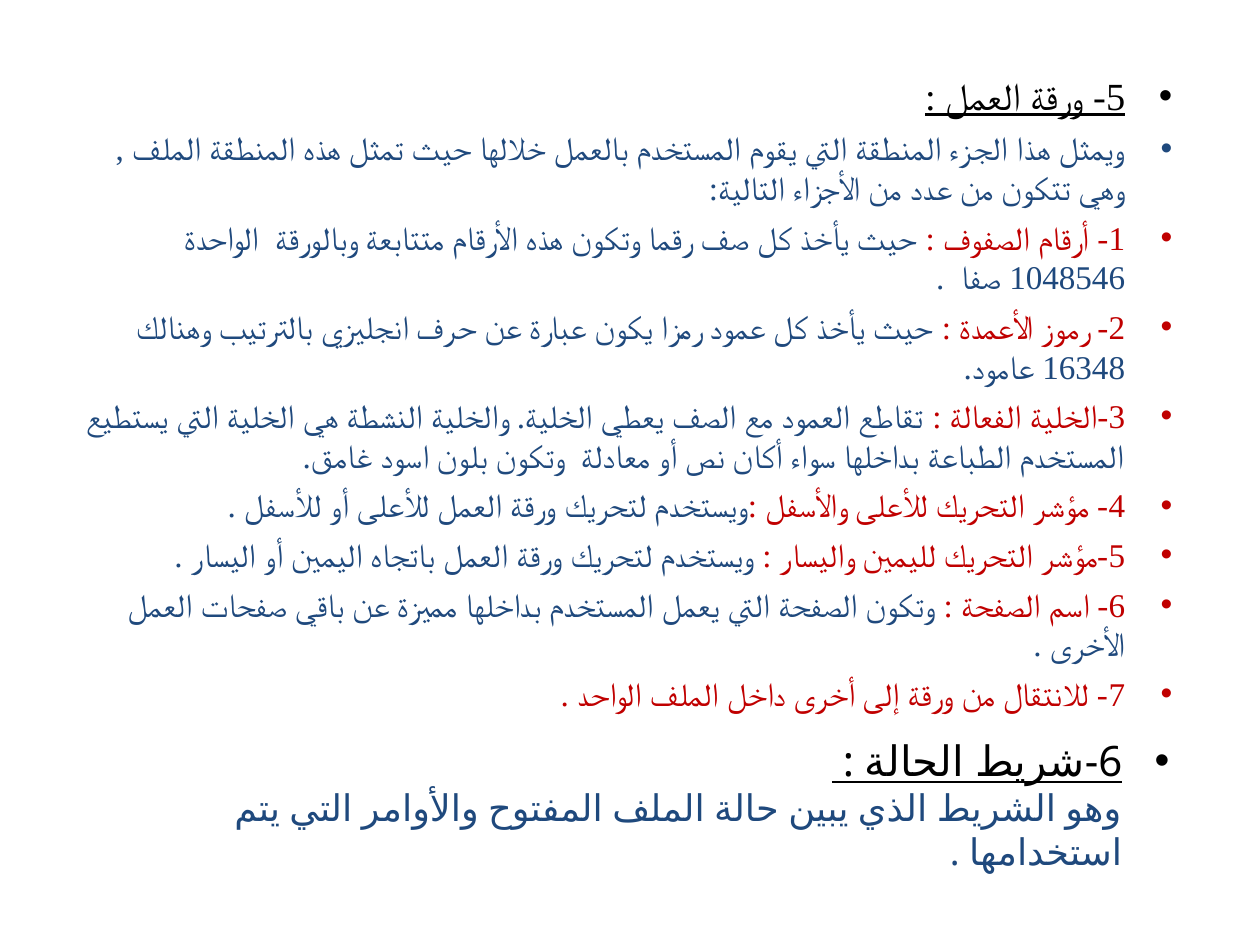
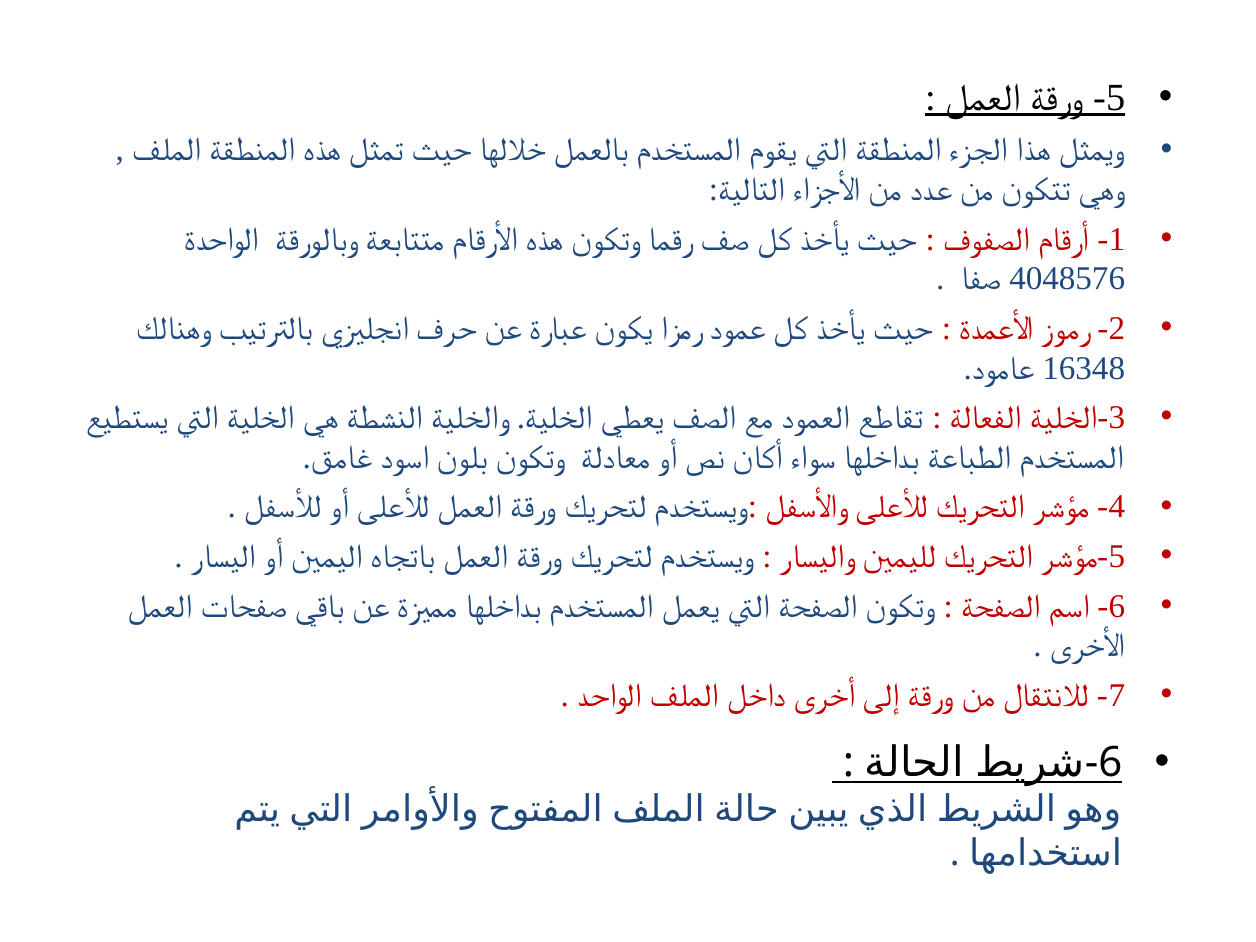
1048546: 1048546 -> 4048576
